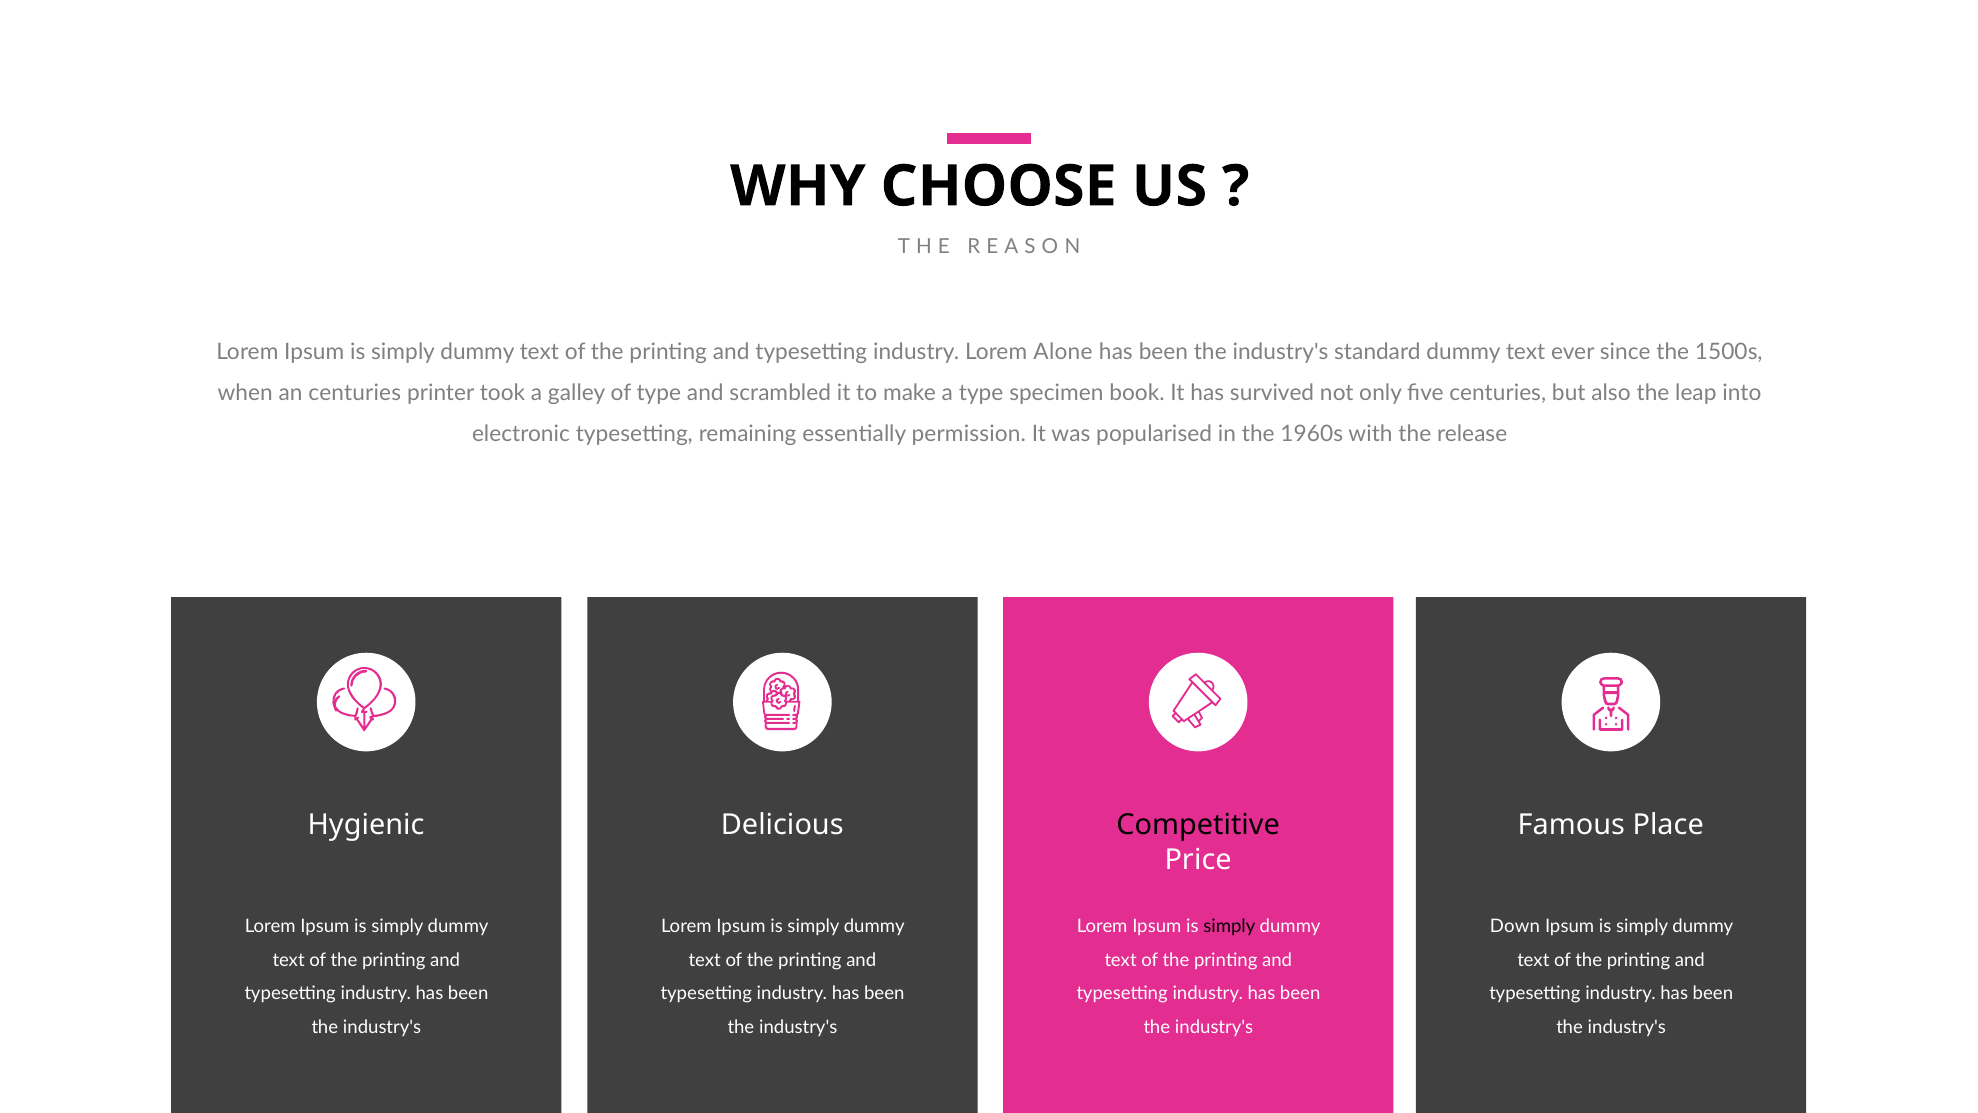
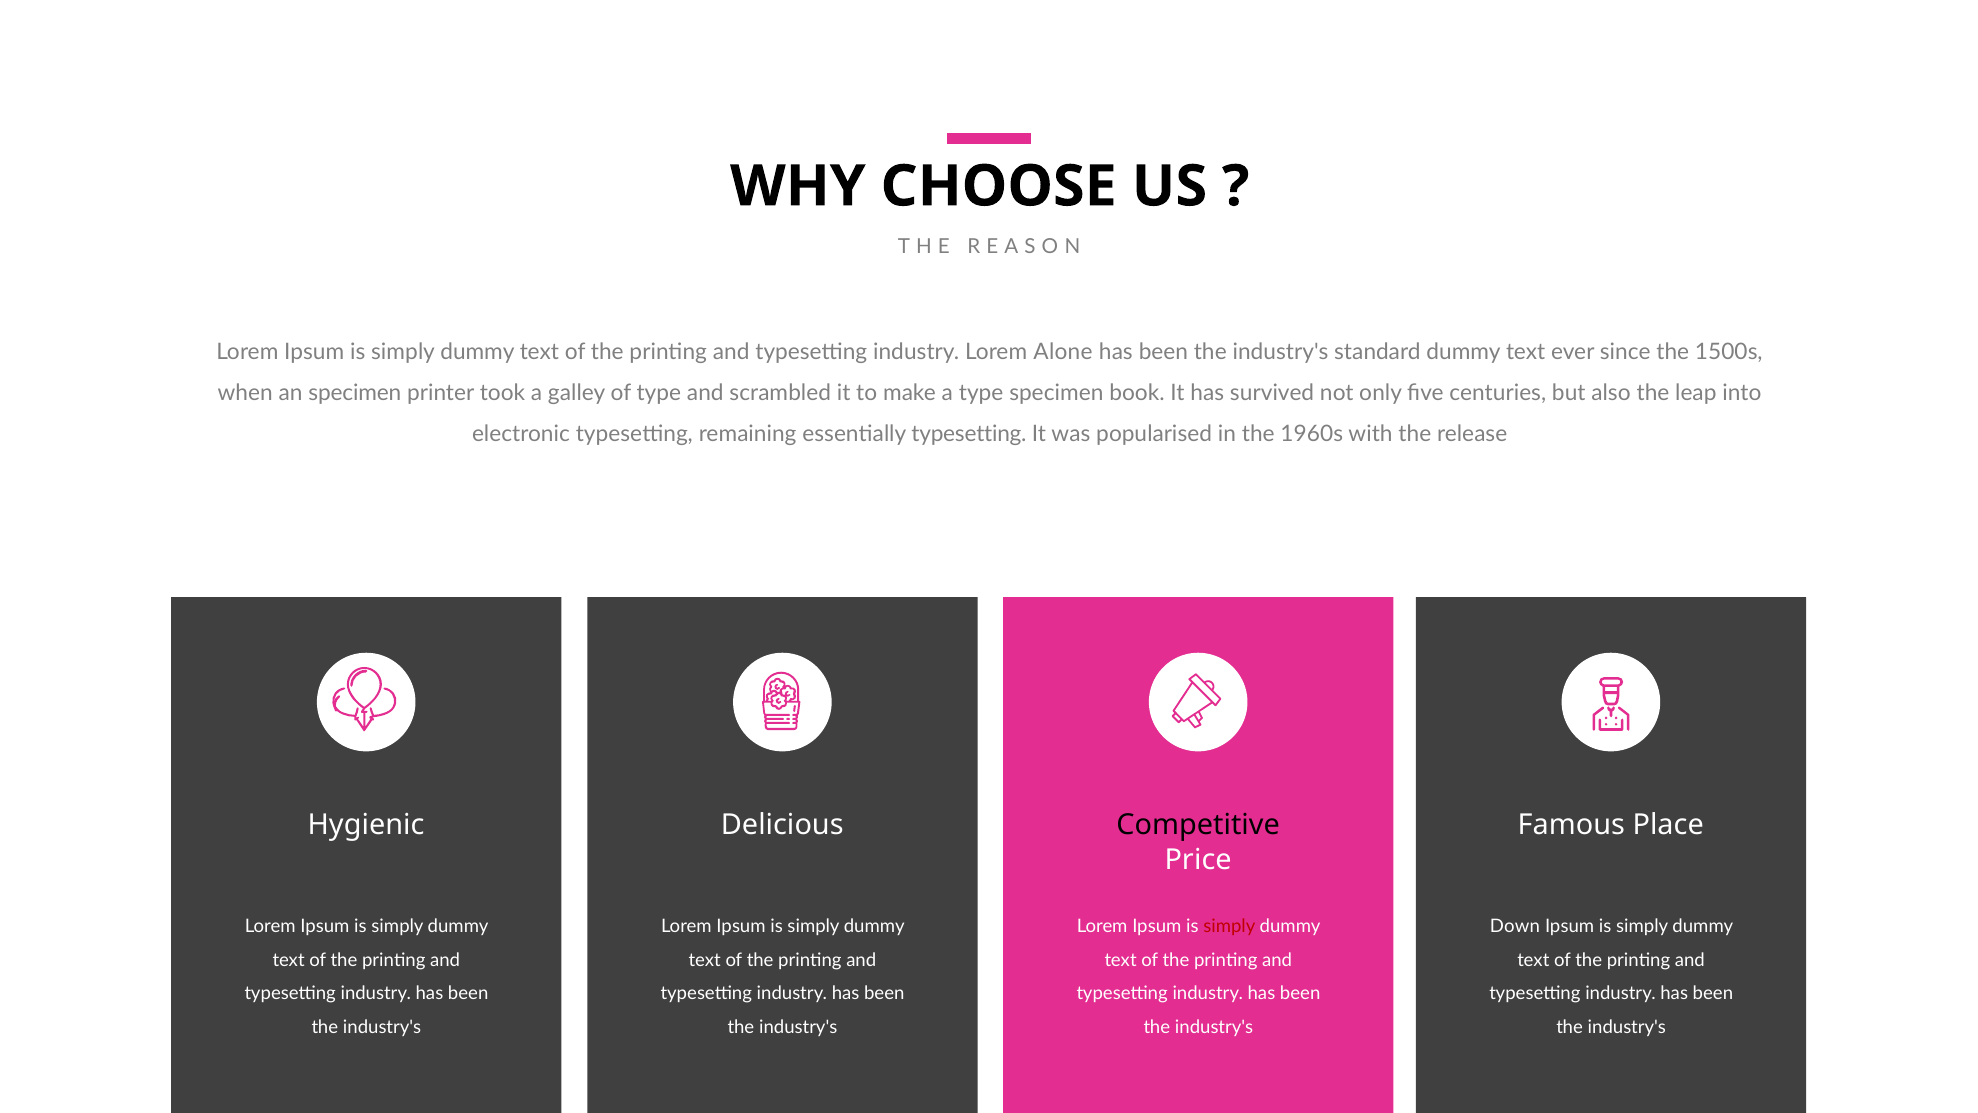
an centuries: centuries -> specimen
essentially permission: permission -> typesetting
simply at (1229, 926) colour: black -> red
